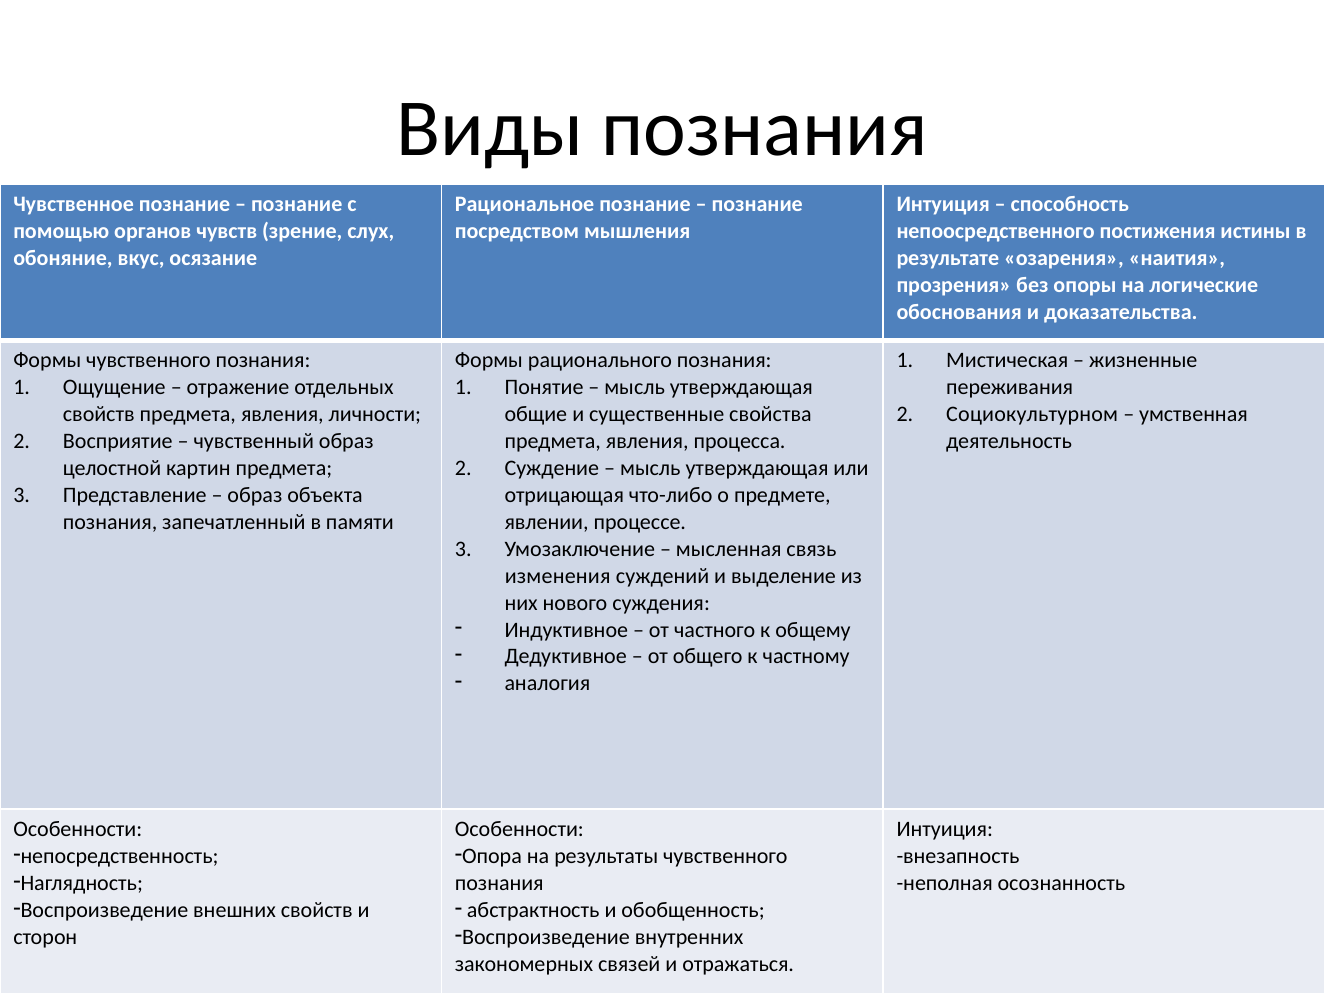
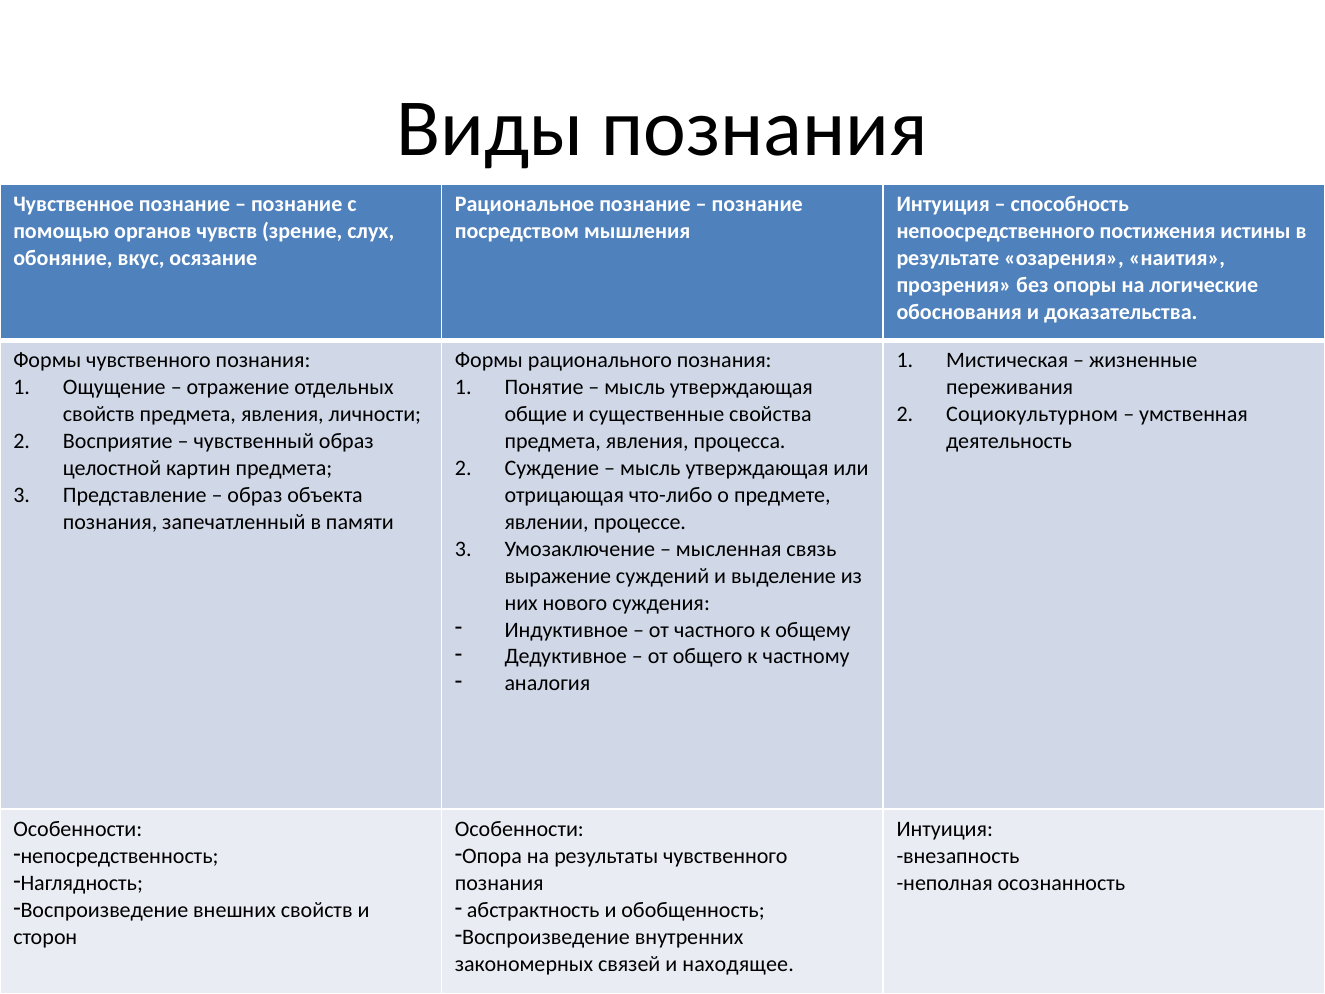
изменения: изменения -> выражение
отражаться: отражаться -> находящее
